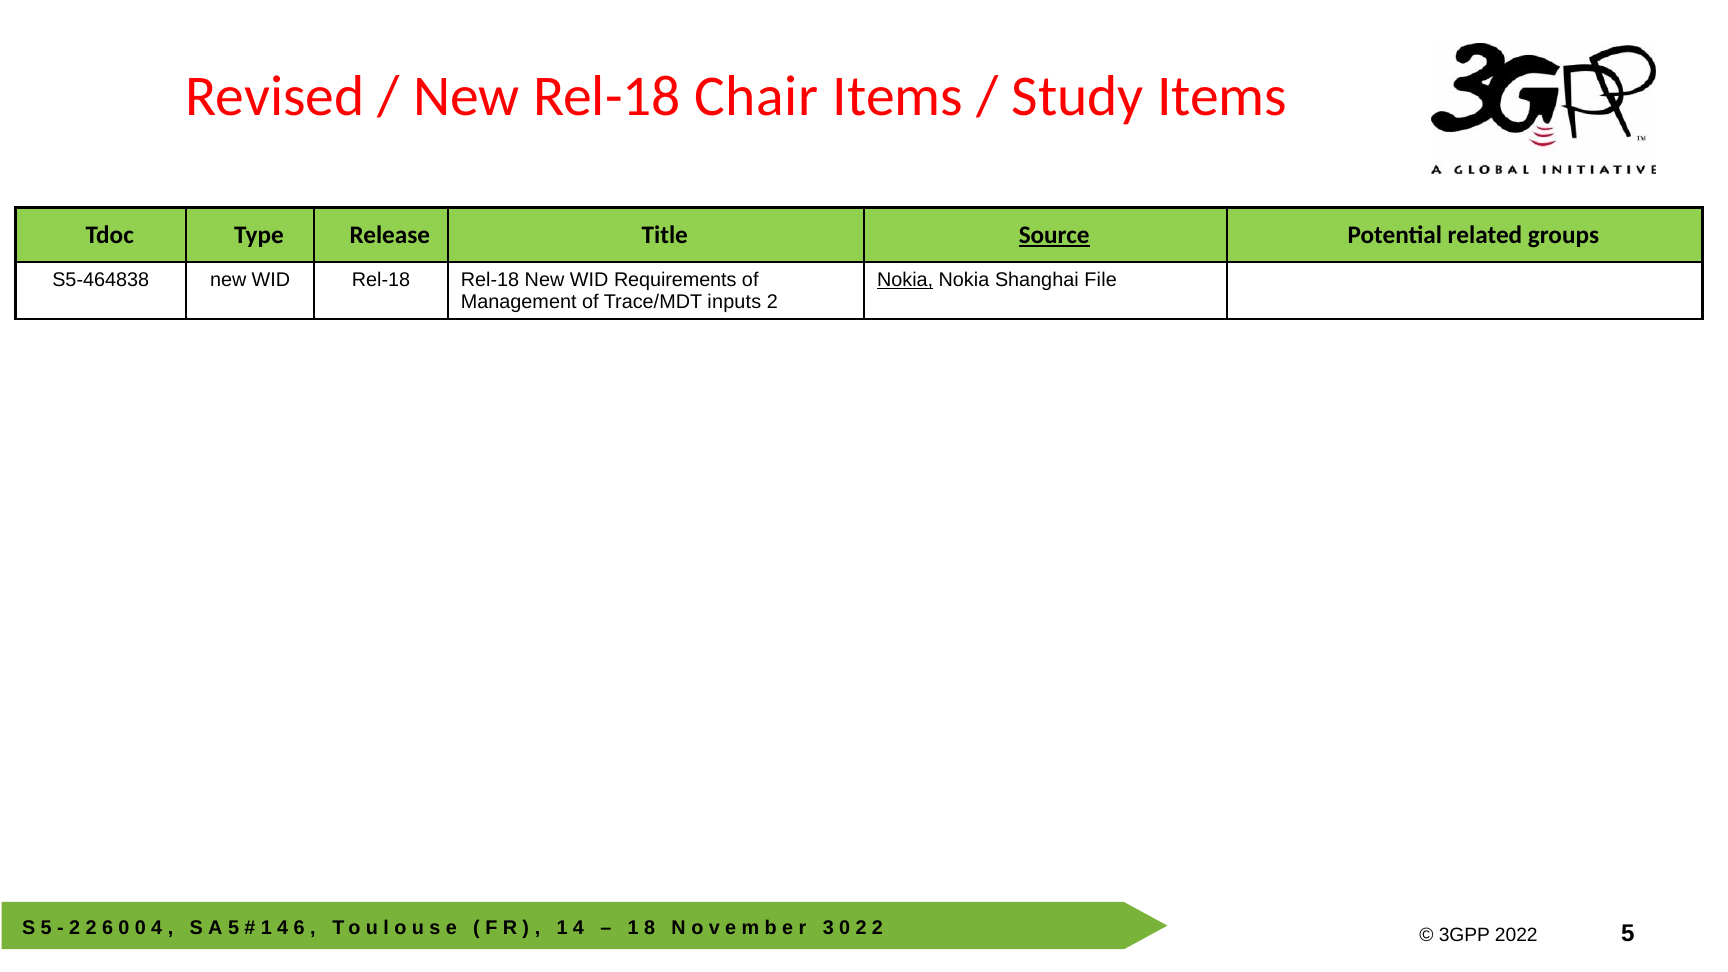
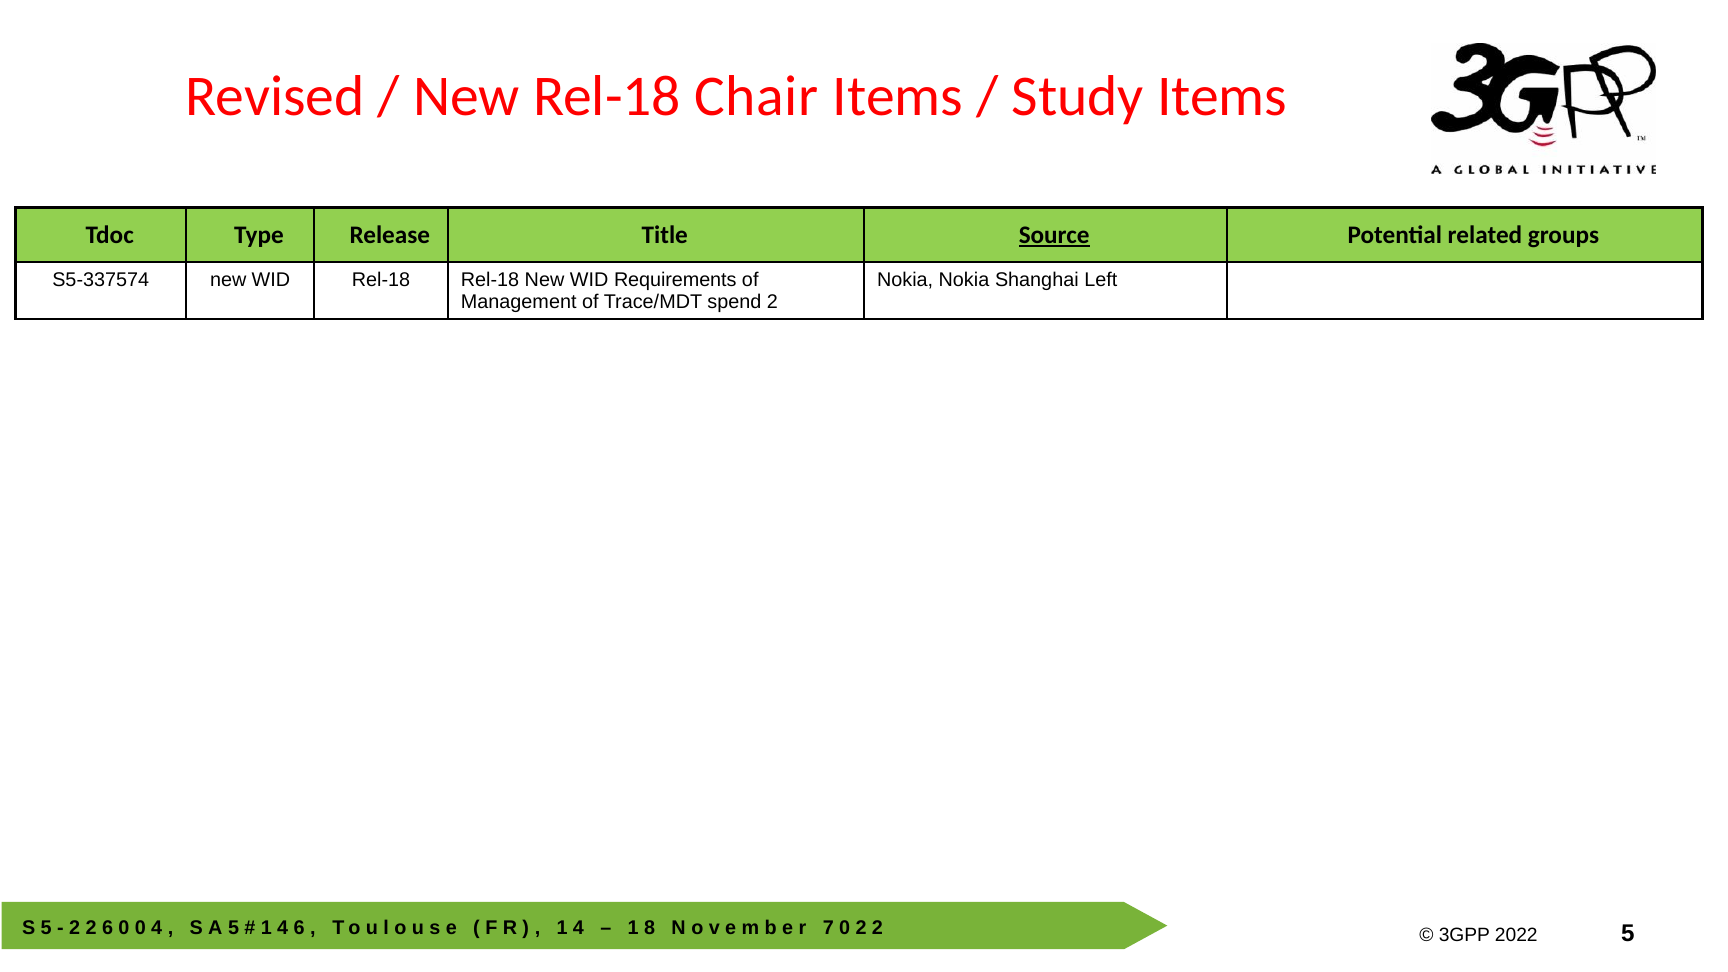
S5-464838: S5-464838 -> S5-337574
Nokia at (905, 280) underline: present -> none
File: File -> Left
inputs: inputs -> spend
3: 3 -> 7
